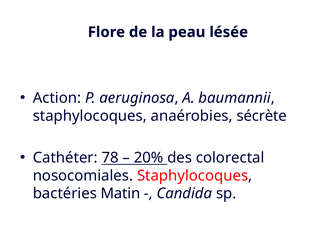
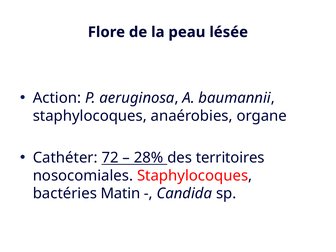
sécrète: sécrète -> organe
78: 78 -> 72
20%: 20% -> 28%
colorectal: colorectal -> territoires
